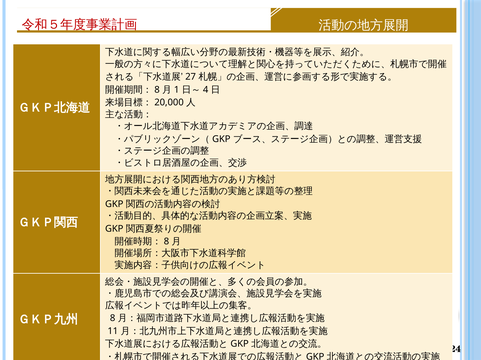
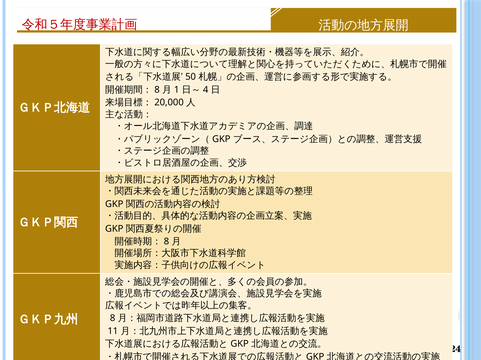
27: 27 -> 50
